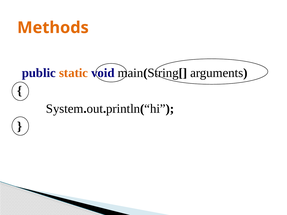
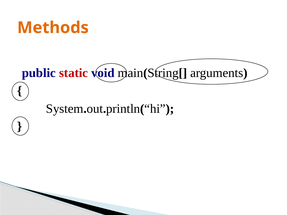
static colour: orange -> red
